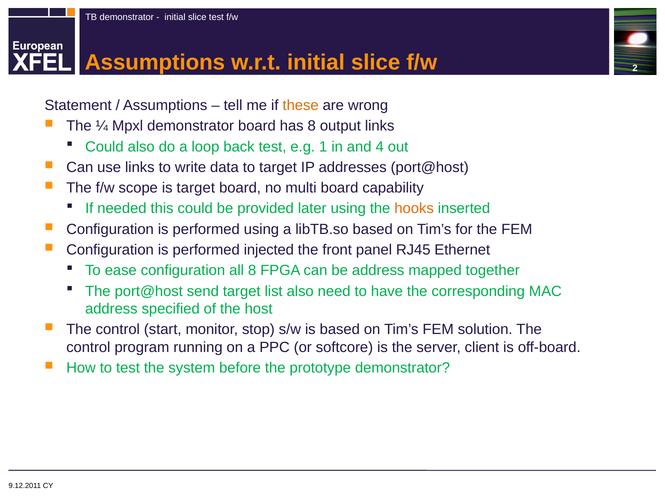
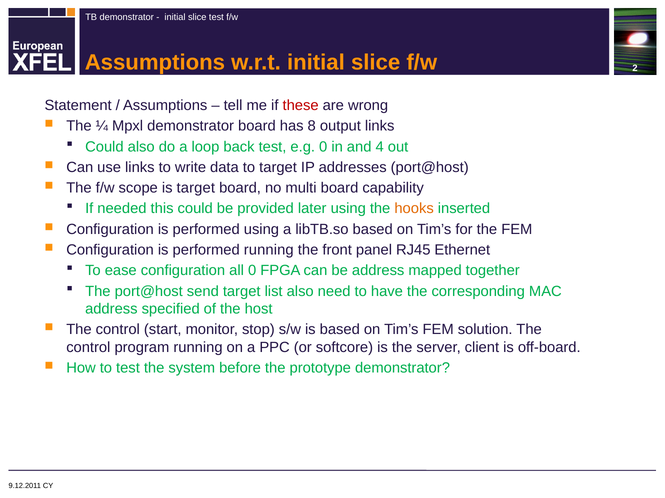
these colour: orange -> red
e.g 1: 1 -> 0
performed injected: injected -> running
all 8: 8 -> 0
